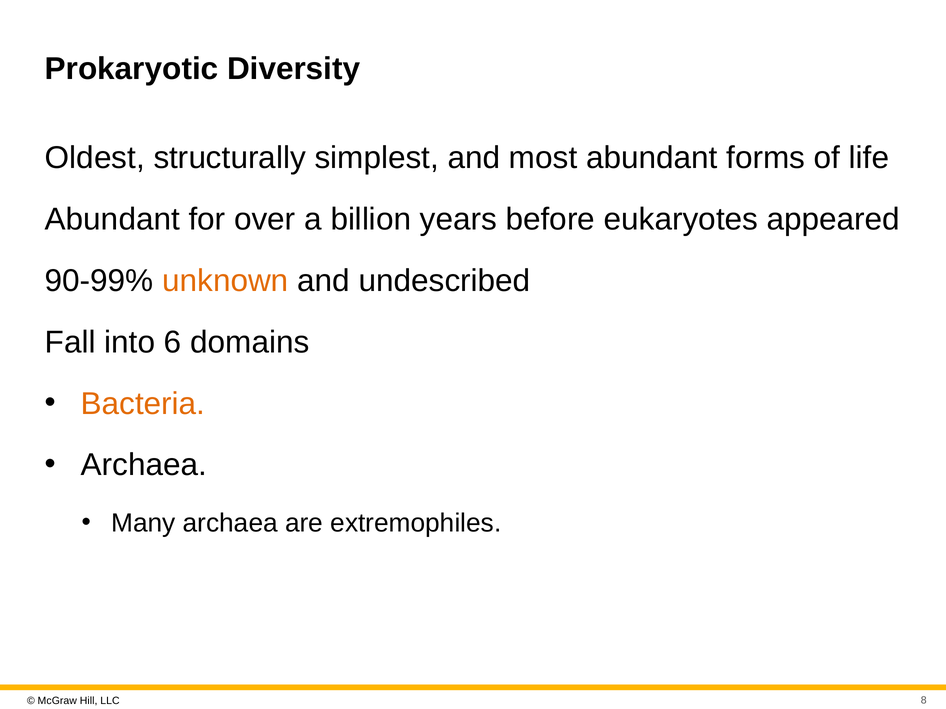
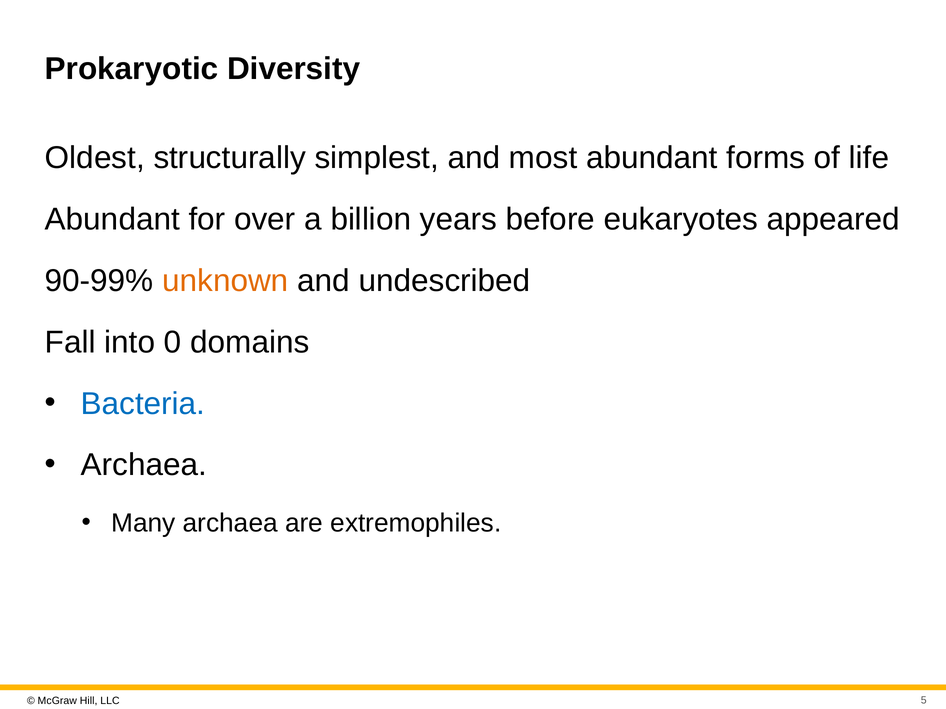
6: 6 -> 0
Bacteria colour: orange -> blue
8: 8 -> 5
